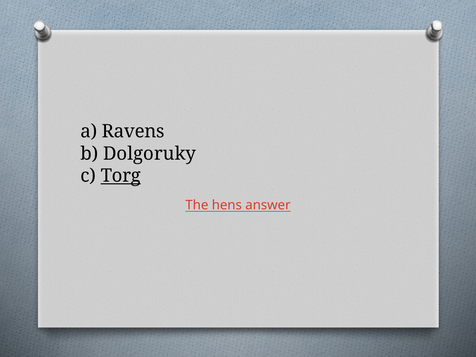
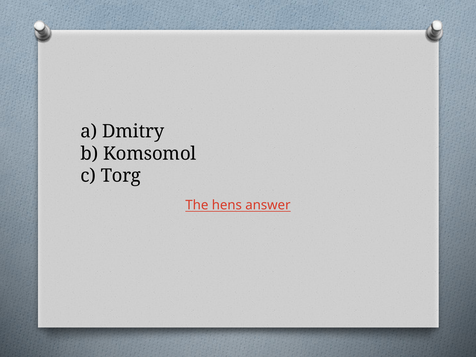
Ravens: Ravens -> Dmitry
Dolgoruky: Dolgoruky -> Komsomol
Torg underline: present -> none
